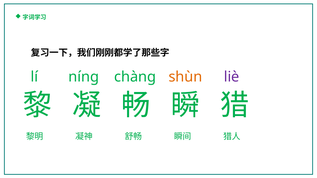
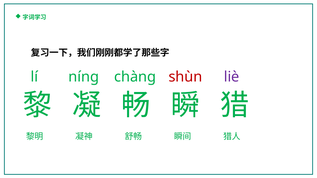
shùn colour: orange -> red
